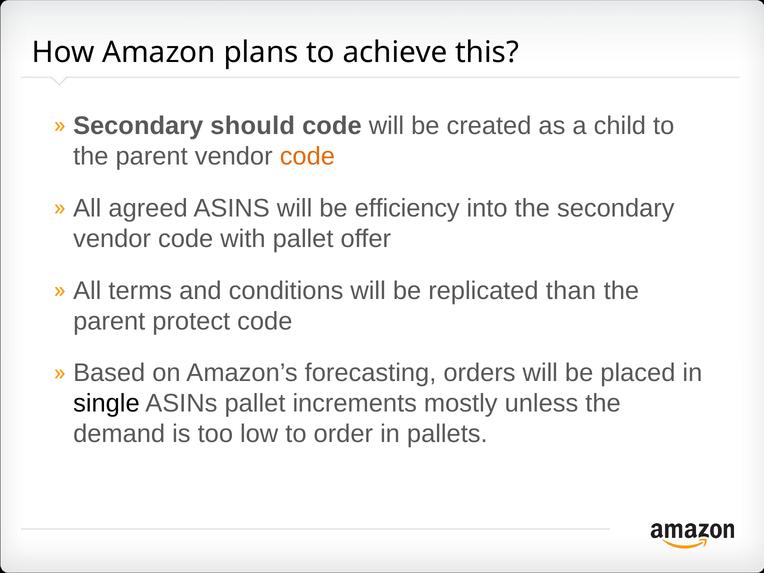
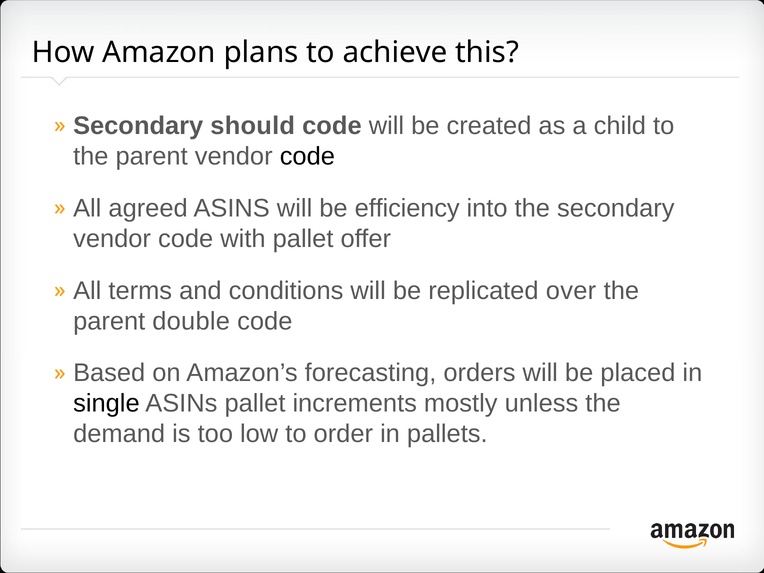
code at (307, 156) colour: orange -> black
than: than -> over
protect: protect -> double
